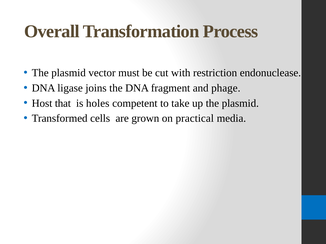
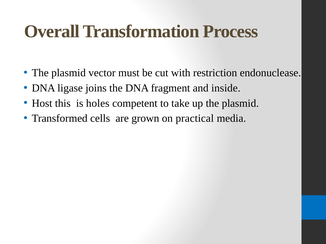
phage: phage -> inside
that: that -> this
